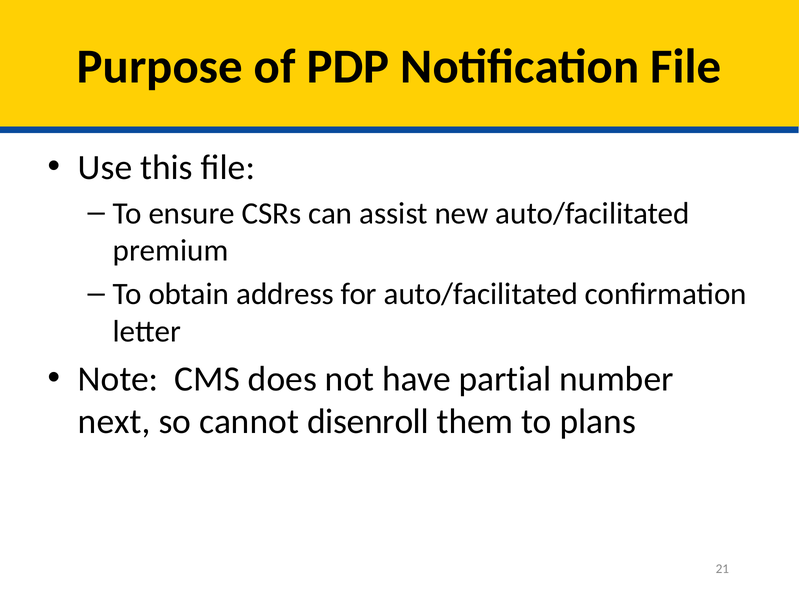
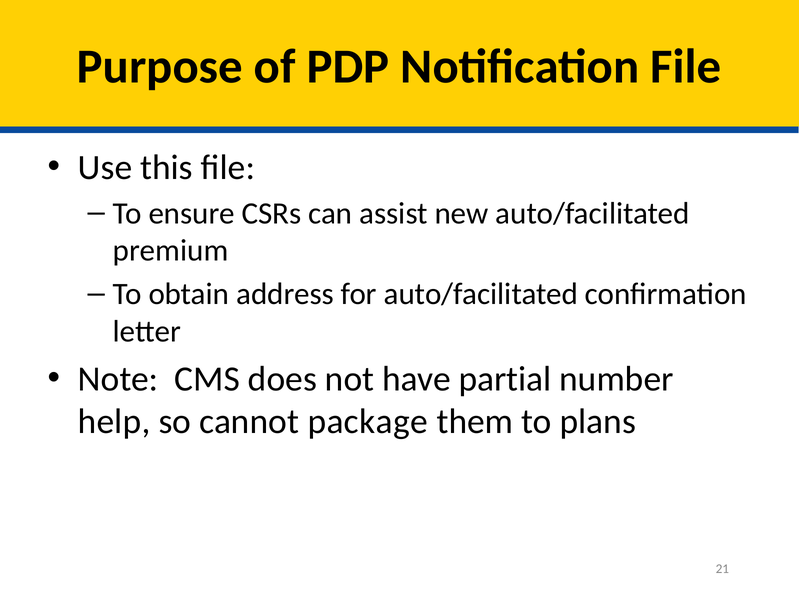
next: next -> help
disenroll: disenroll -> package
